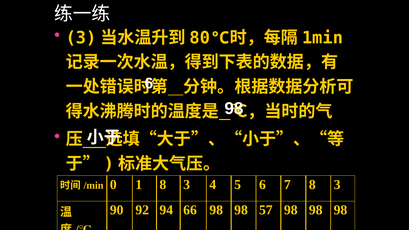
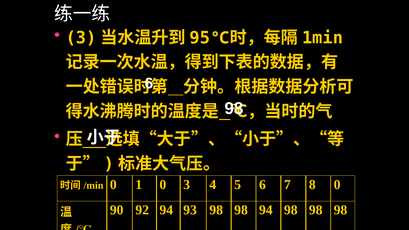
80: 80 -> 95
1 8: 8 -> 0
7 8 3: 3 -> 0
66: 66 -> 93
98 57: 57 -> 94
